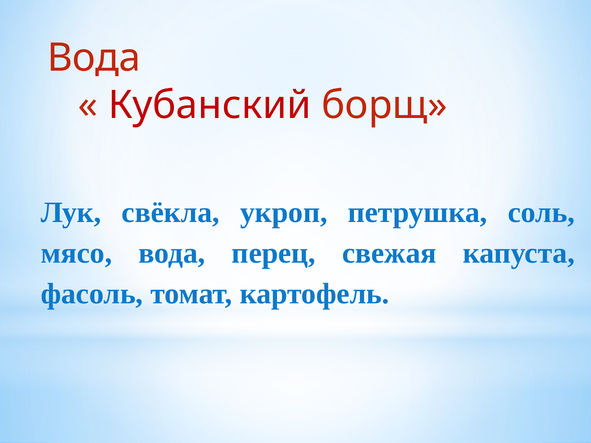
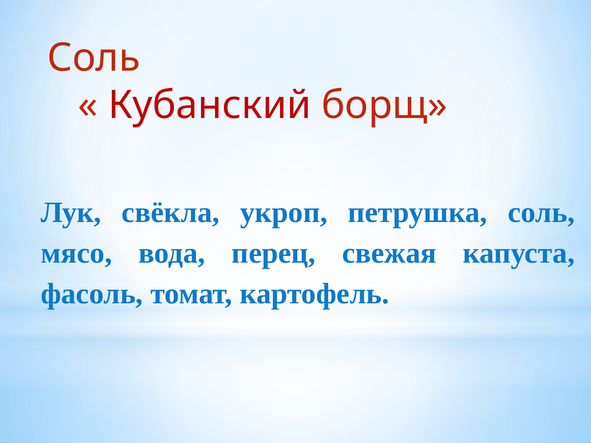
Вода at (94, 58): Вода -> Соль
